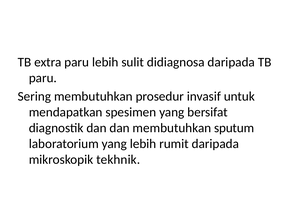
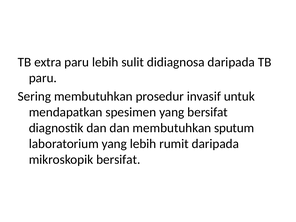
mikroskopik tekhnik: tekhnik -> bersifat
